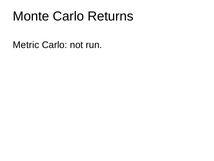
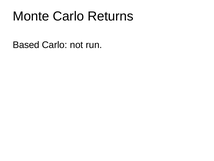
Metric: Metric -> Based
